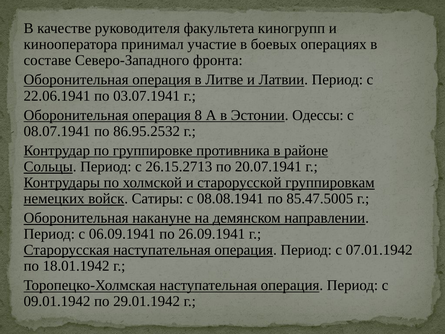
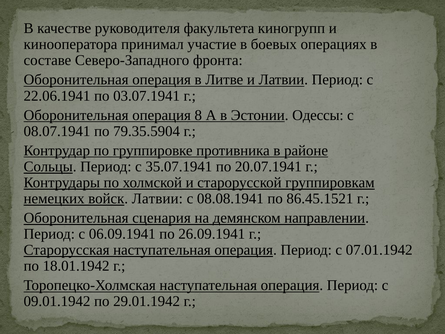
86.95.2532: 86.95.2532 -> 79.35.5904
26.15.2713: 26.15.2713 -> 35.07.1941
войск Сатиры: Сатиры -> Латвии
85.47.5005: 85.47.5005 -> 86.45.1521
накануне: накануне -> сценария
